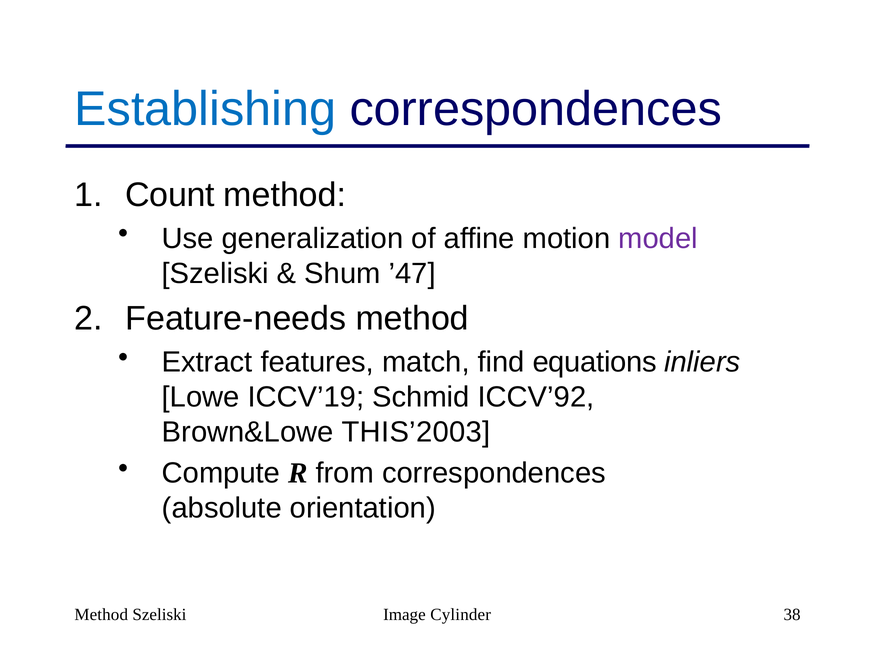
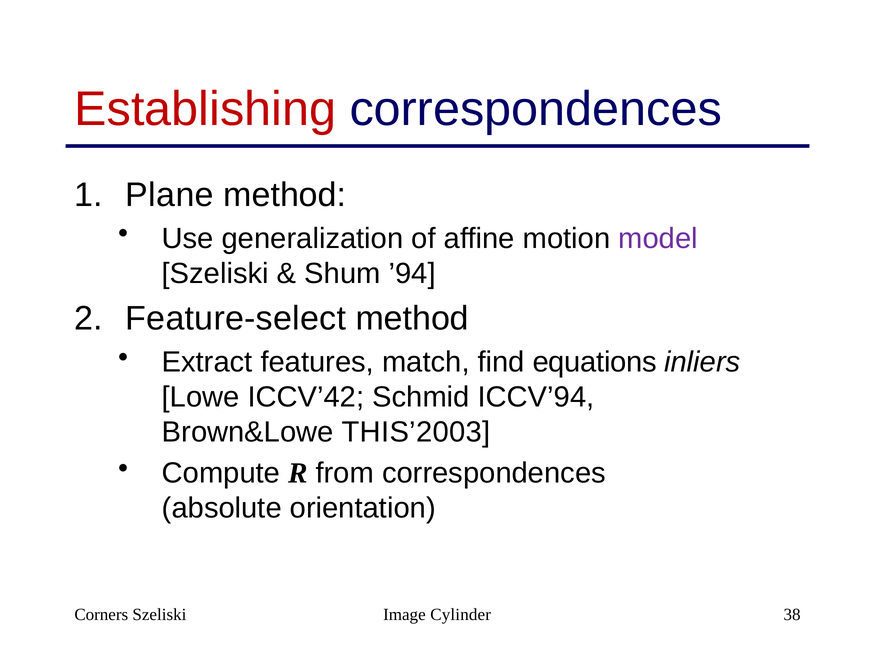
Establishing colour: blue -> red
Count: Count -> Plane
’47: ’47 -> ’94
Feature-needs: Feature-needs -> Feature-select
ICCV’19: ICCV’19 -> ICCV’42
ICCV’92: ICCV’92 -> ICCV’94
Method at (101, 614): Method -> Corners
